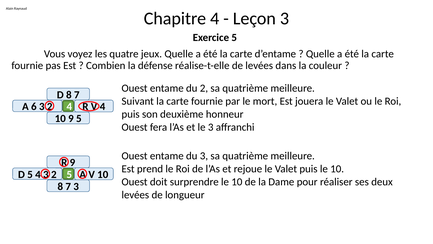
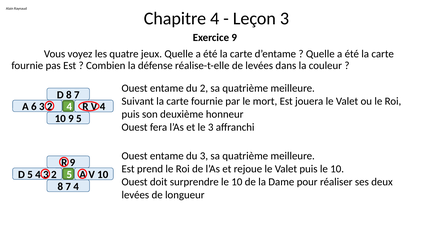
Exercice 5: 5 -> 9
7 3: 3 -> 4
